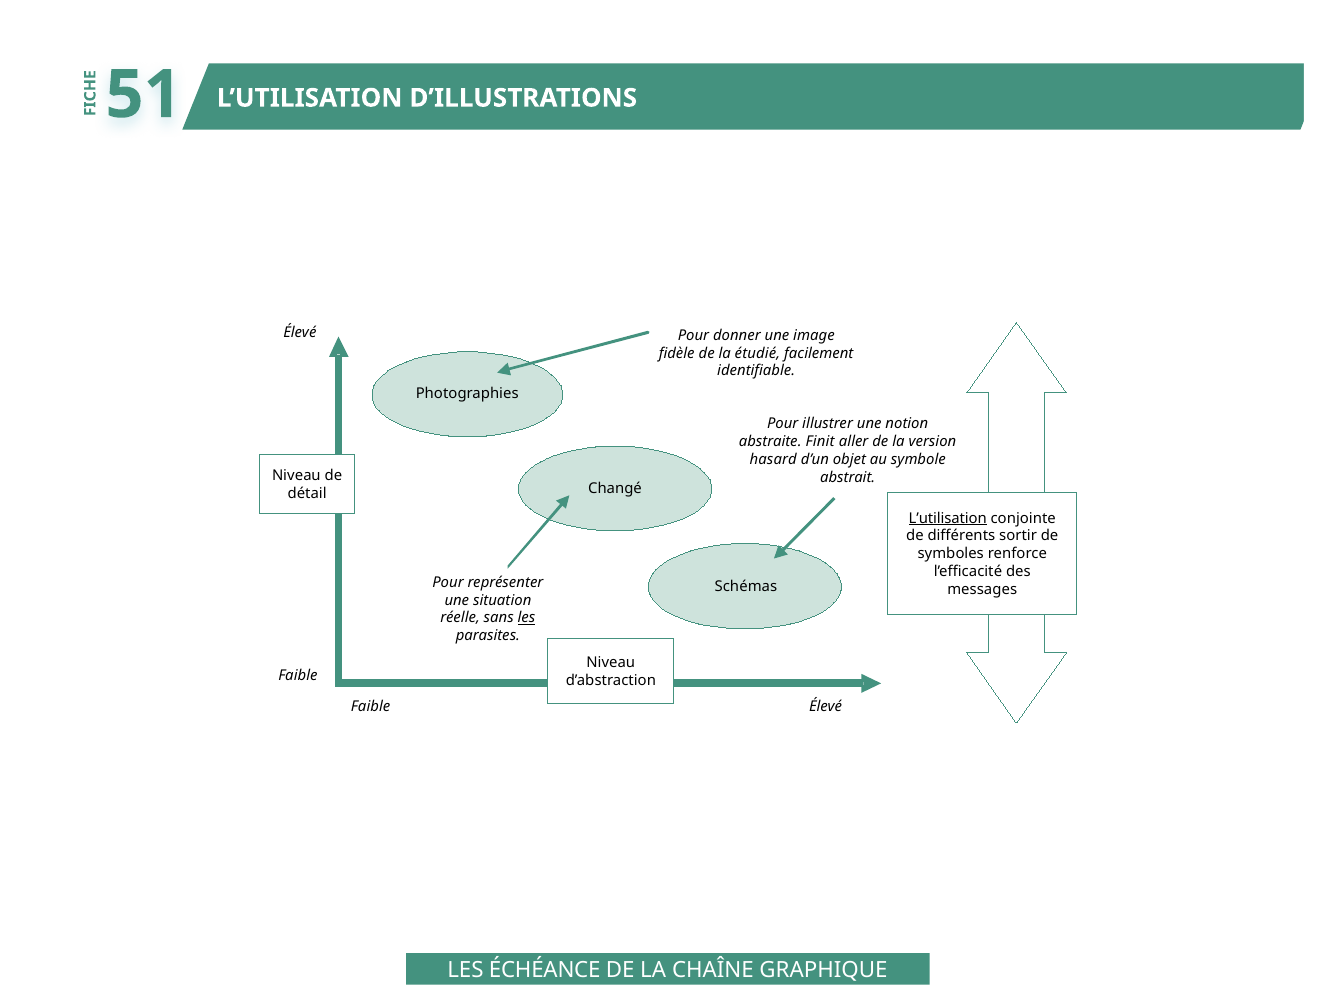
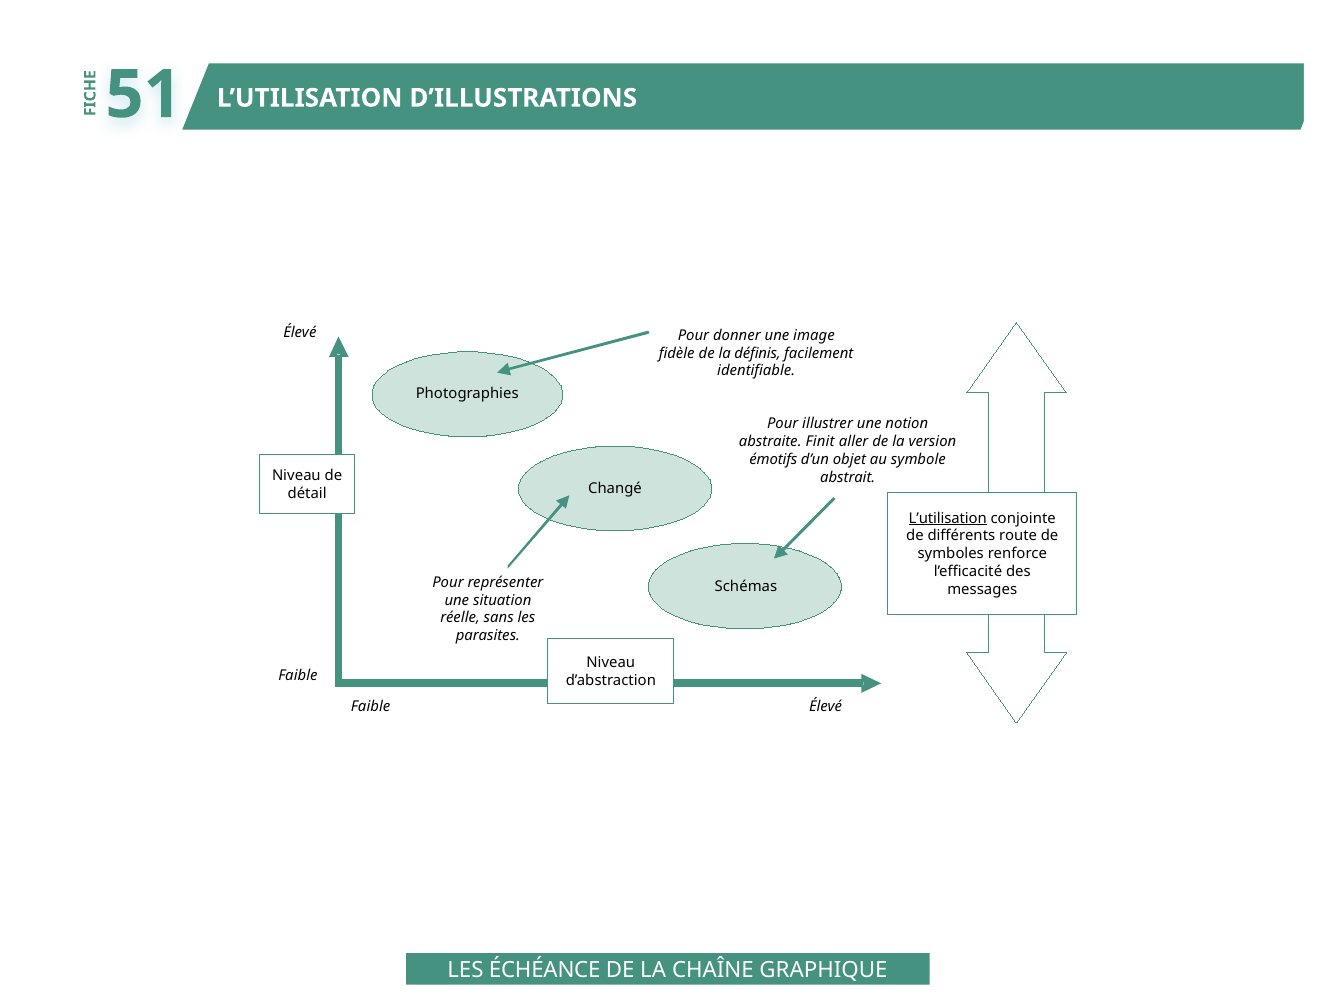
étudié: étudié -> définis
hasard: hasard -> émotifs
sortir: sortir -> route
les at (526, 618) underline: present -> none
